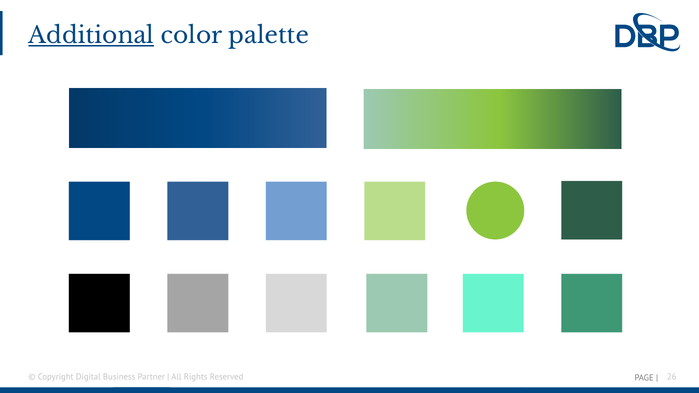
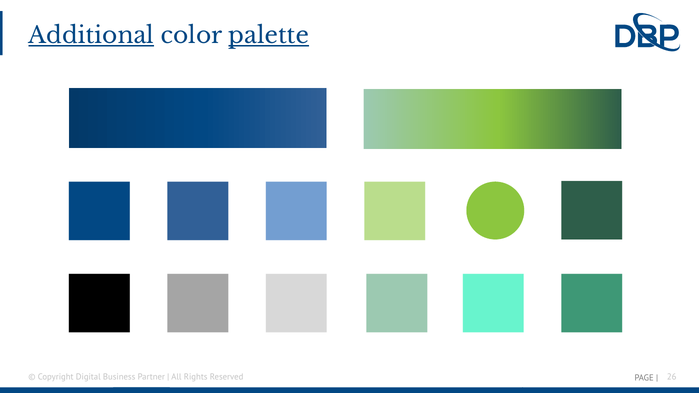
palette underline: none -> present
